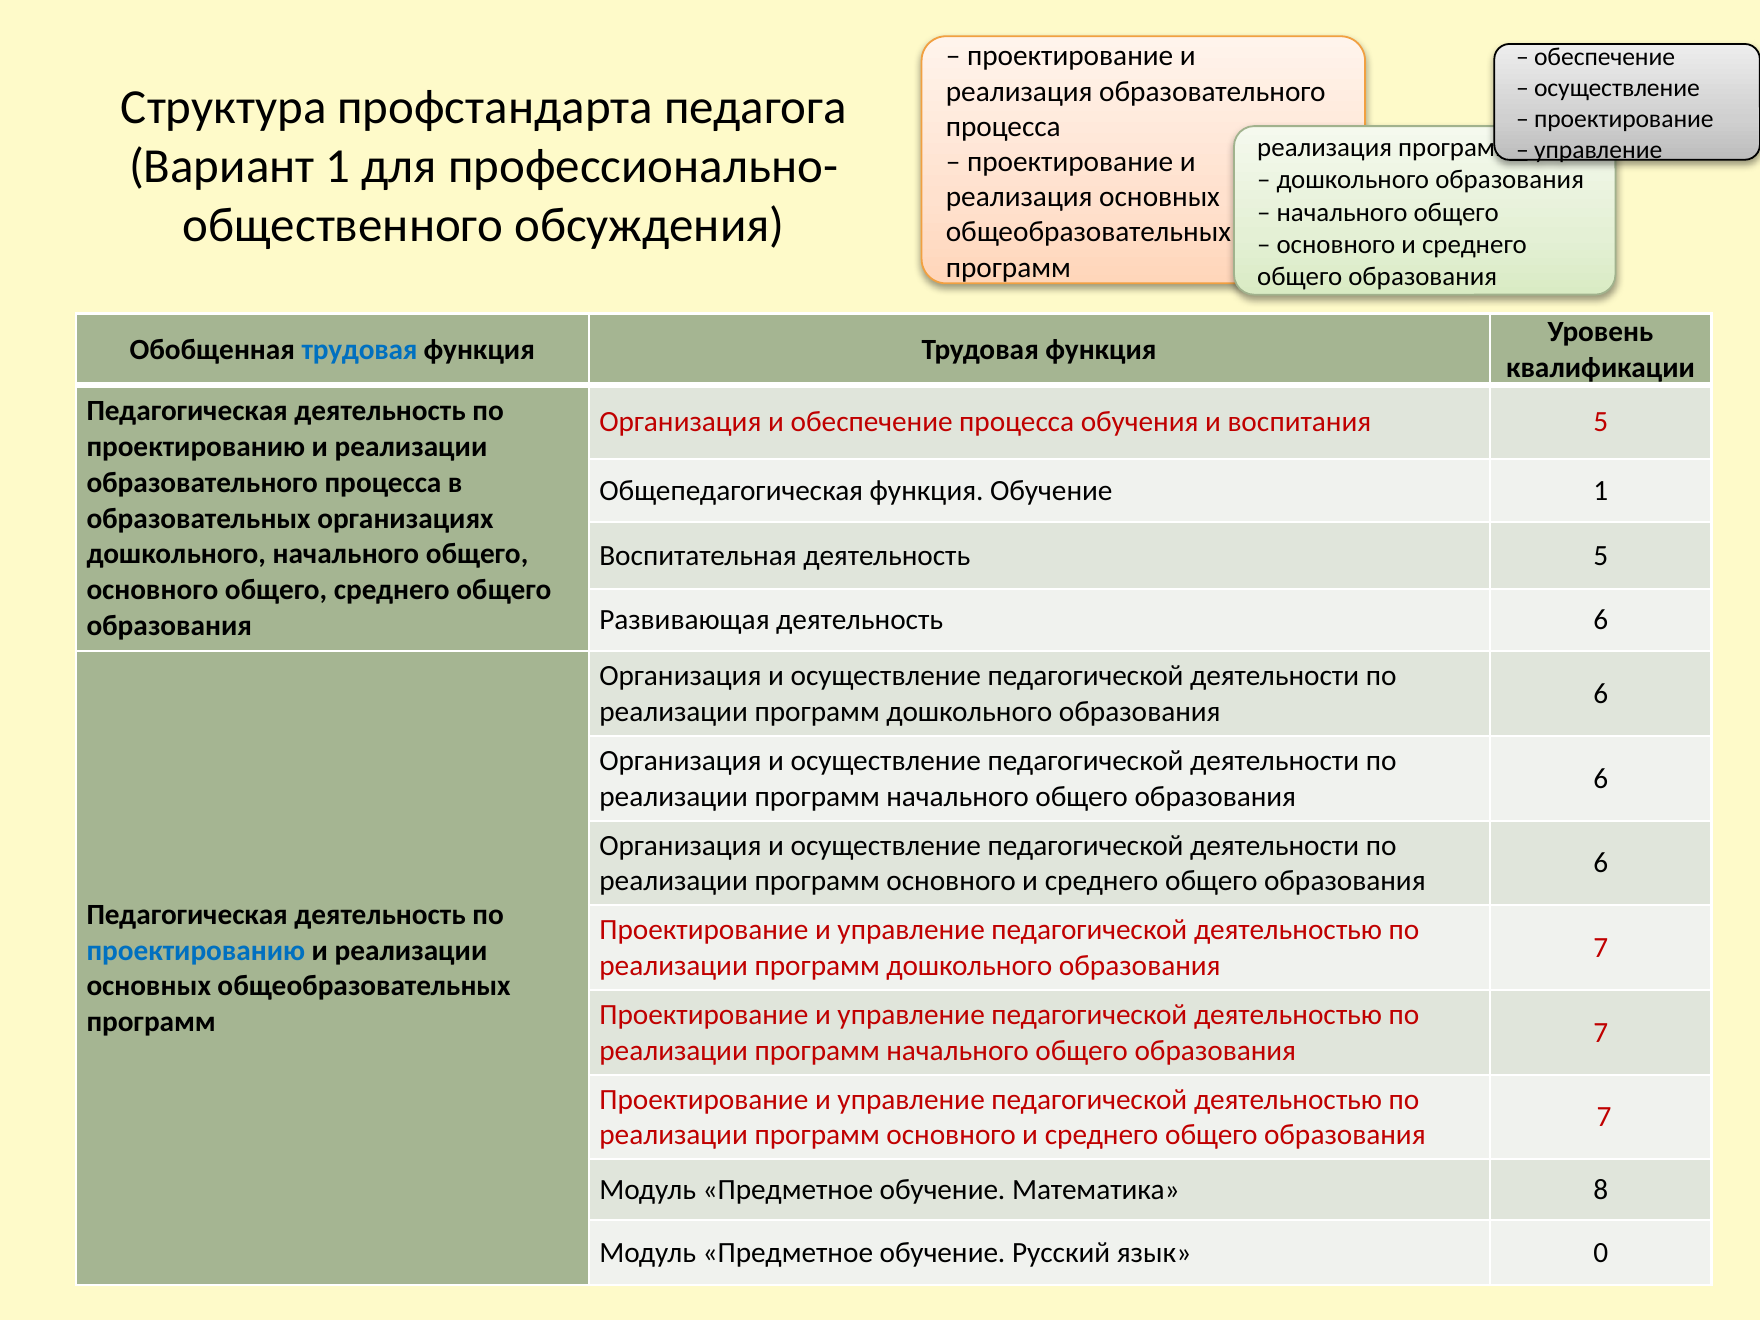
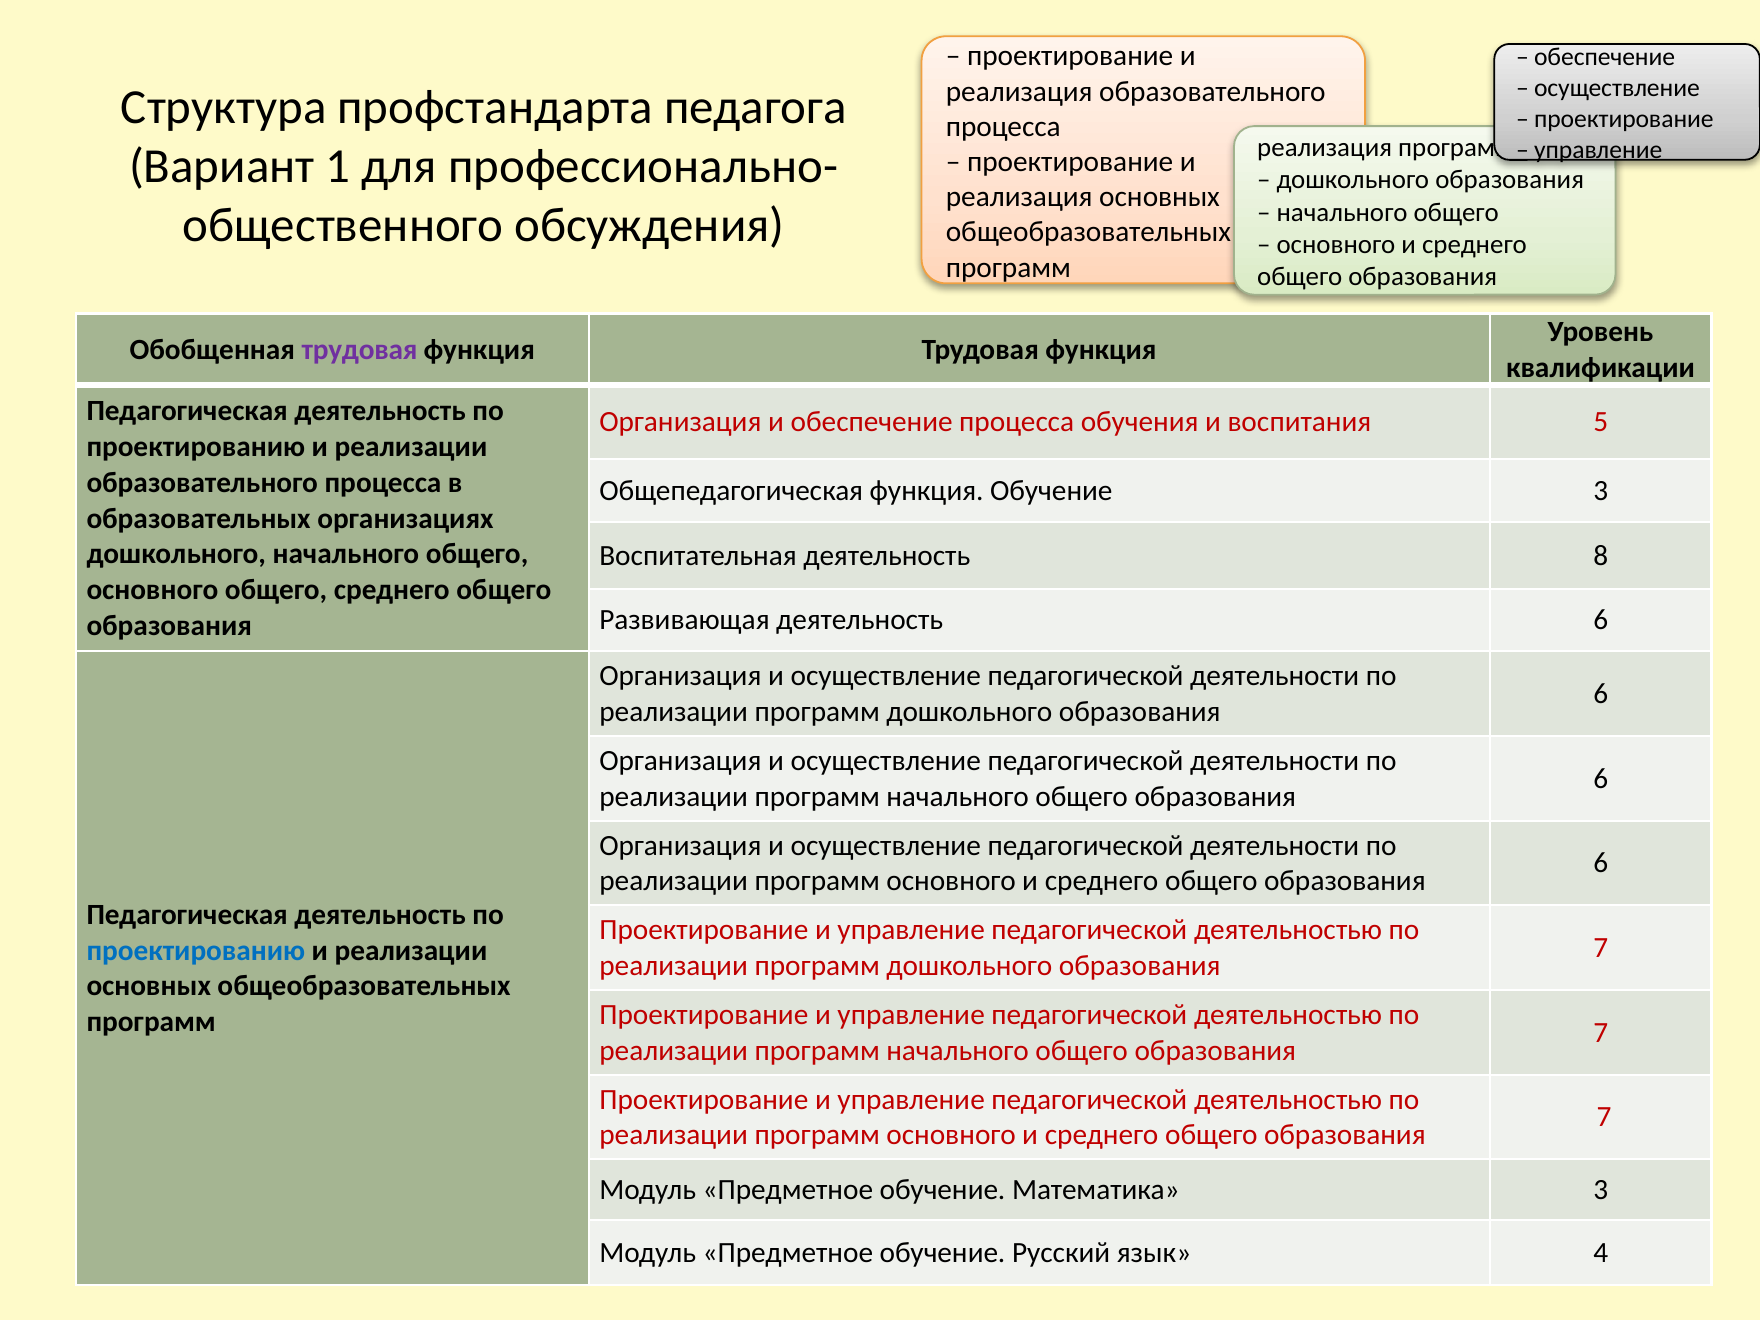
трудовая at (360, 350) colour: blue -> purple
Обучение 1: 1 -> 3
деятельность 5: 5 -> 8
Математика 8: 8 -> 3
0: 0 -> 4
